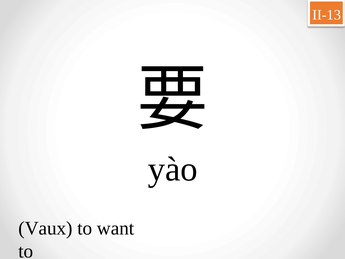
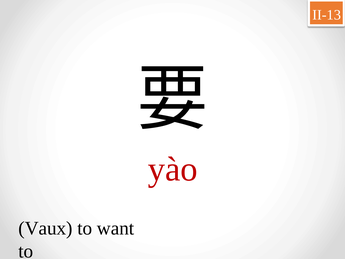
yào colour: black -> red
